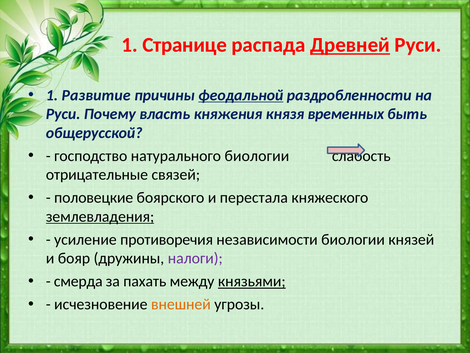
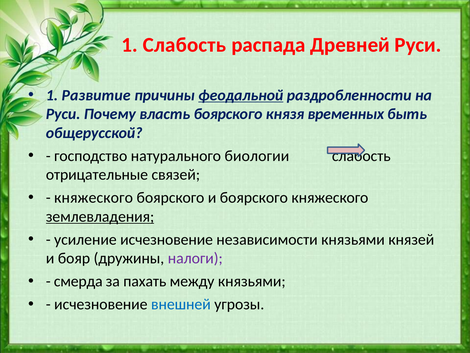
1 Странице: Странице -> Слабость
Древней underline: present -> none
власть княжения: княжения -> боярского
половецкие at (94, 197): половецкие -> княжеского
и перестала: перестала -> боярского
усиление противоречия: противоречия -> исчезновение
независимости биологии: биологии -> князьями
князьями at (252, 281) underline: present -> none
внешней colour: orange -> blue
